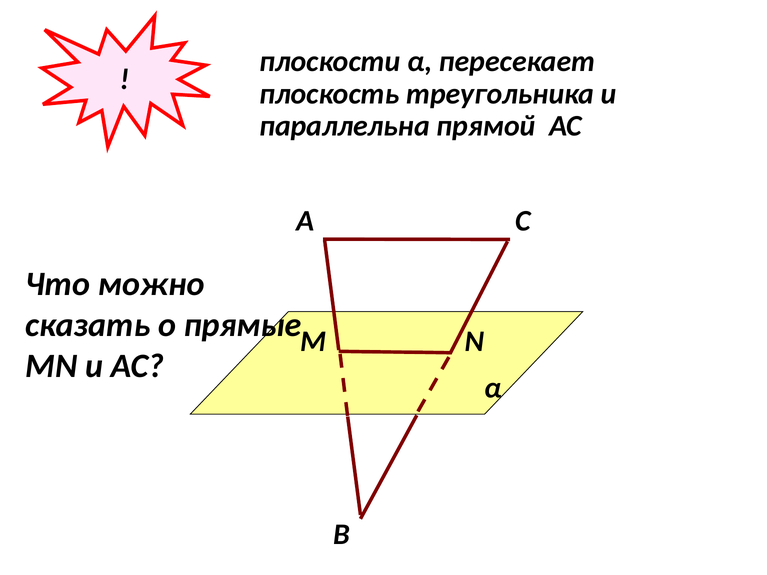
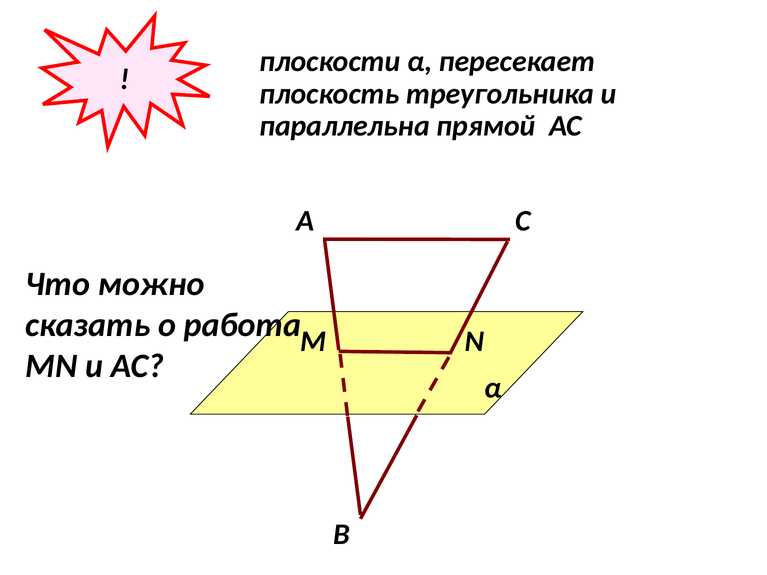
прямые: прямые -> работа
